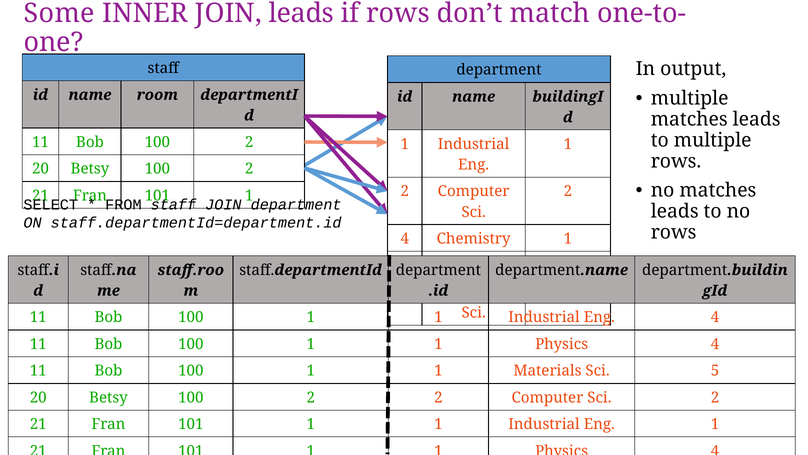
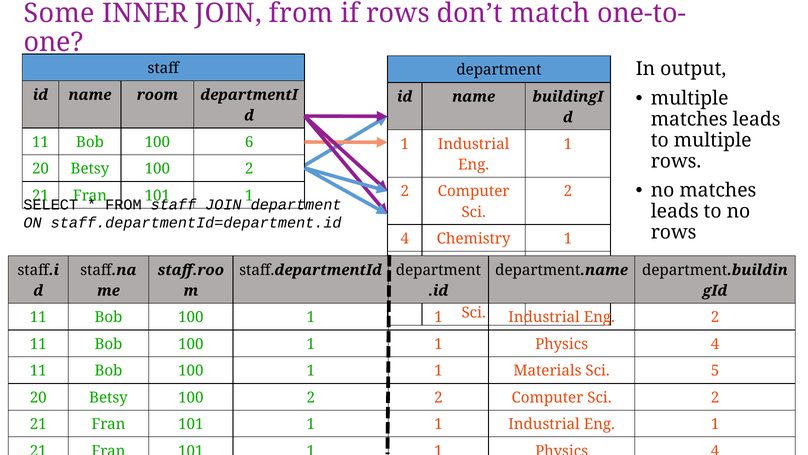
JOIN leads: leads -> from
Bob 100 2: 2 -> 6
Eng 4: 4 -> 2
